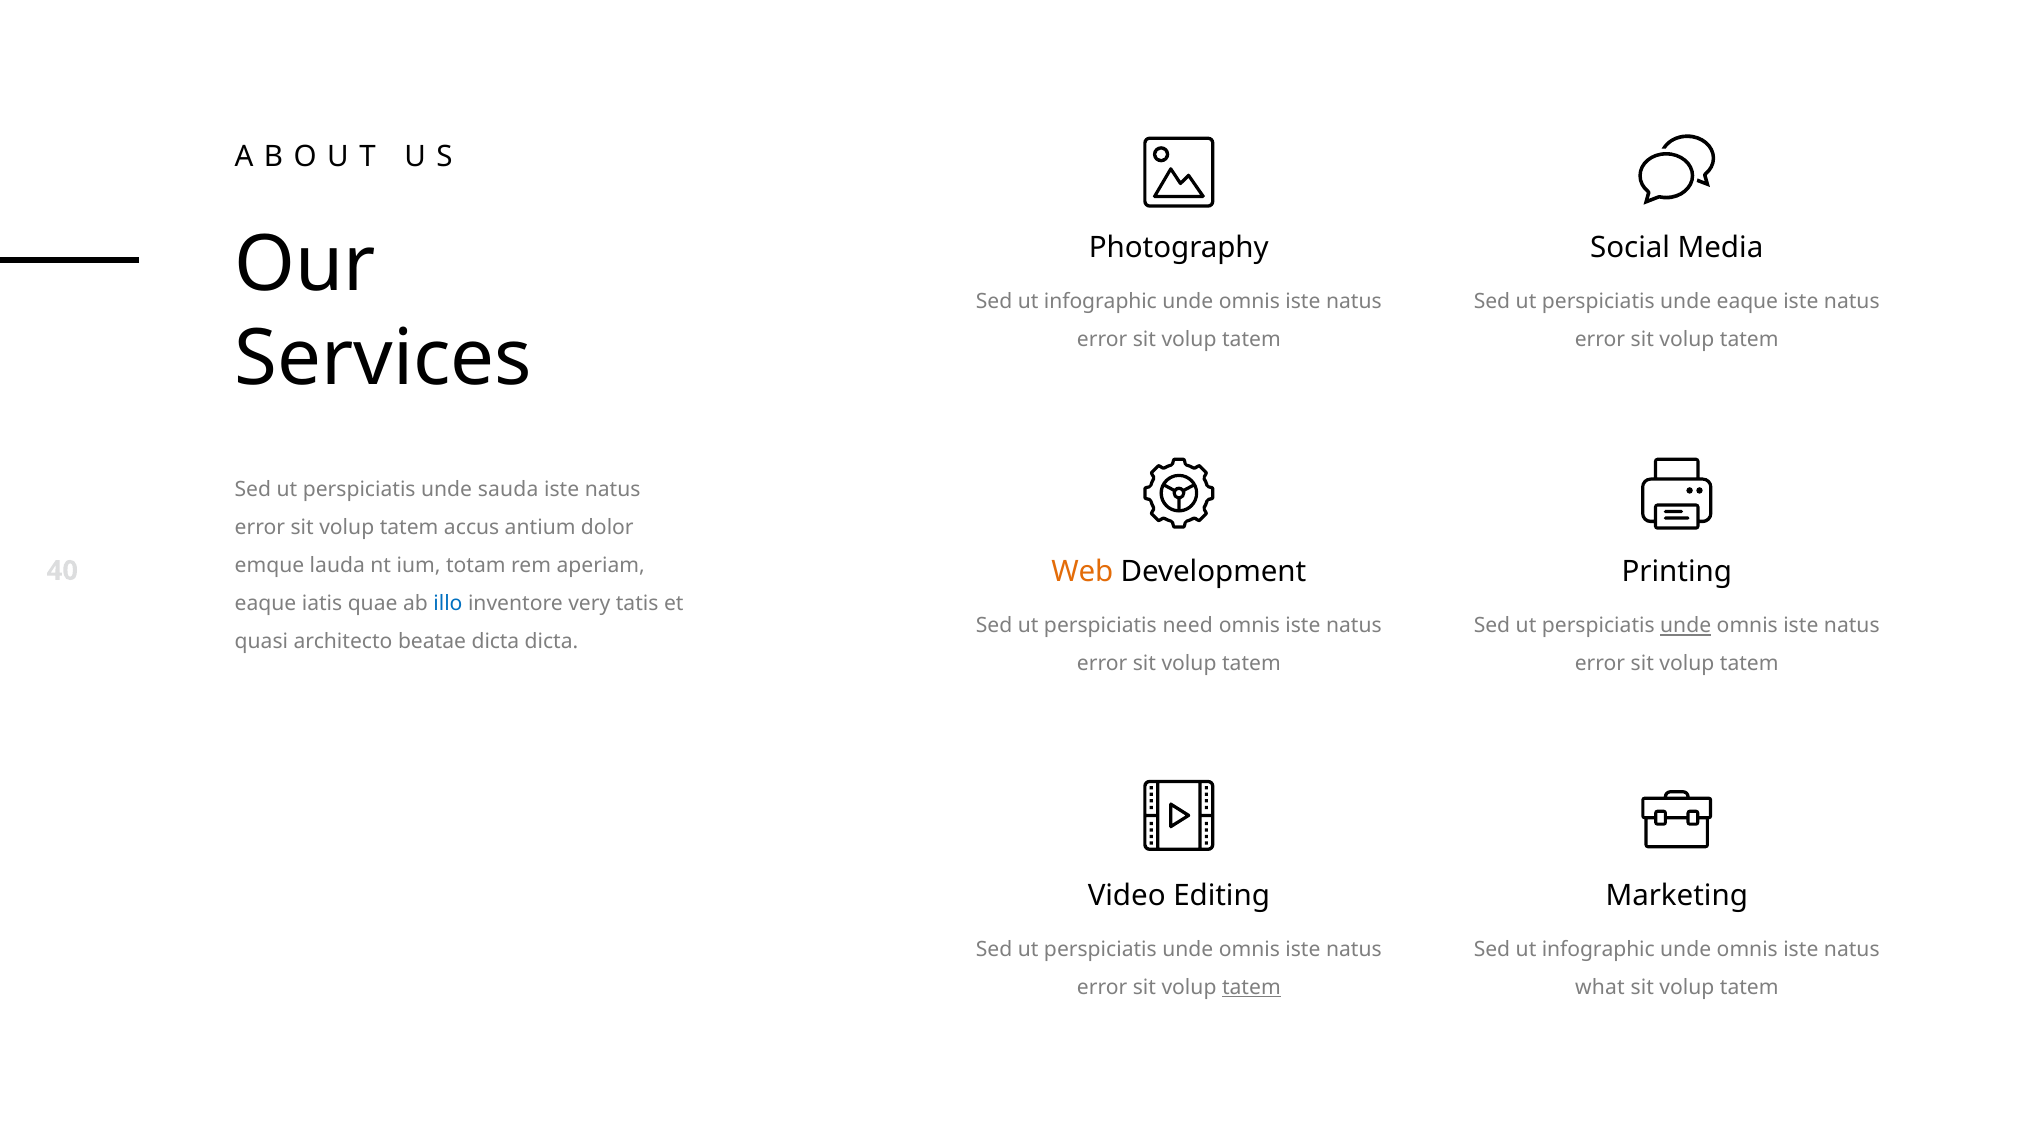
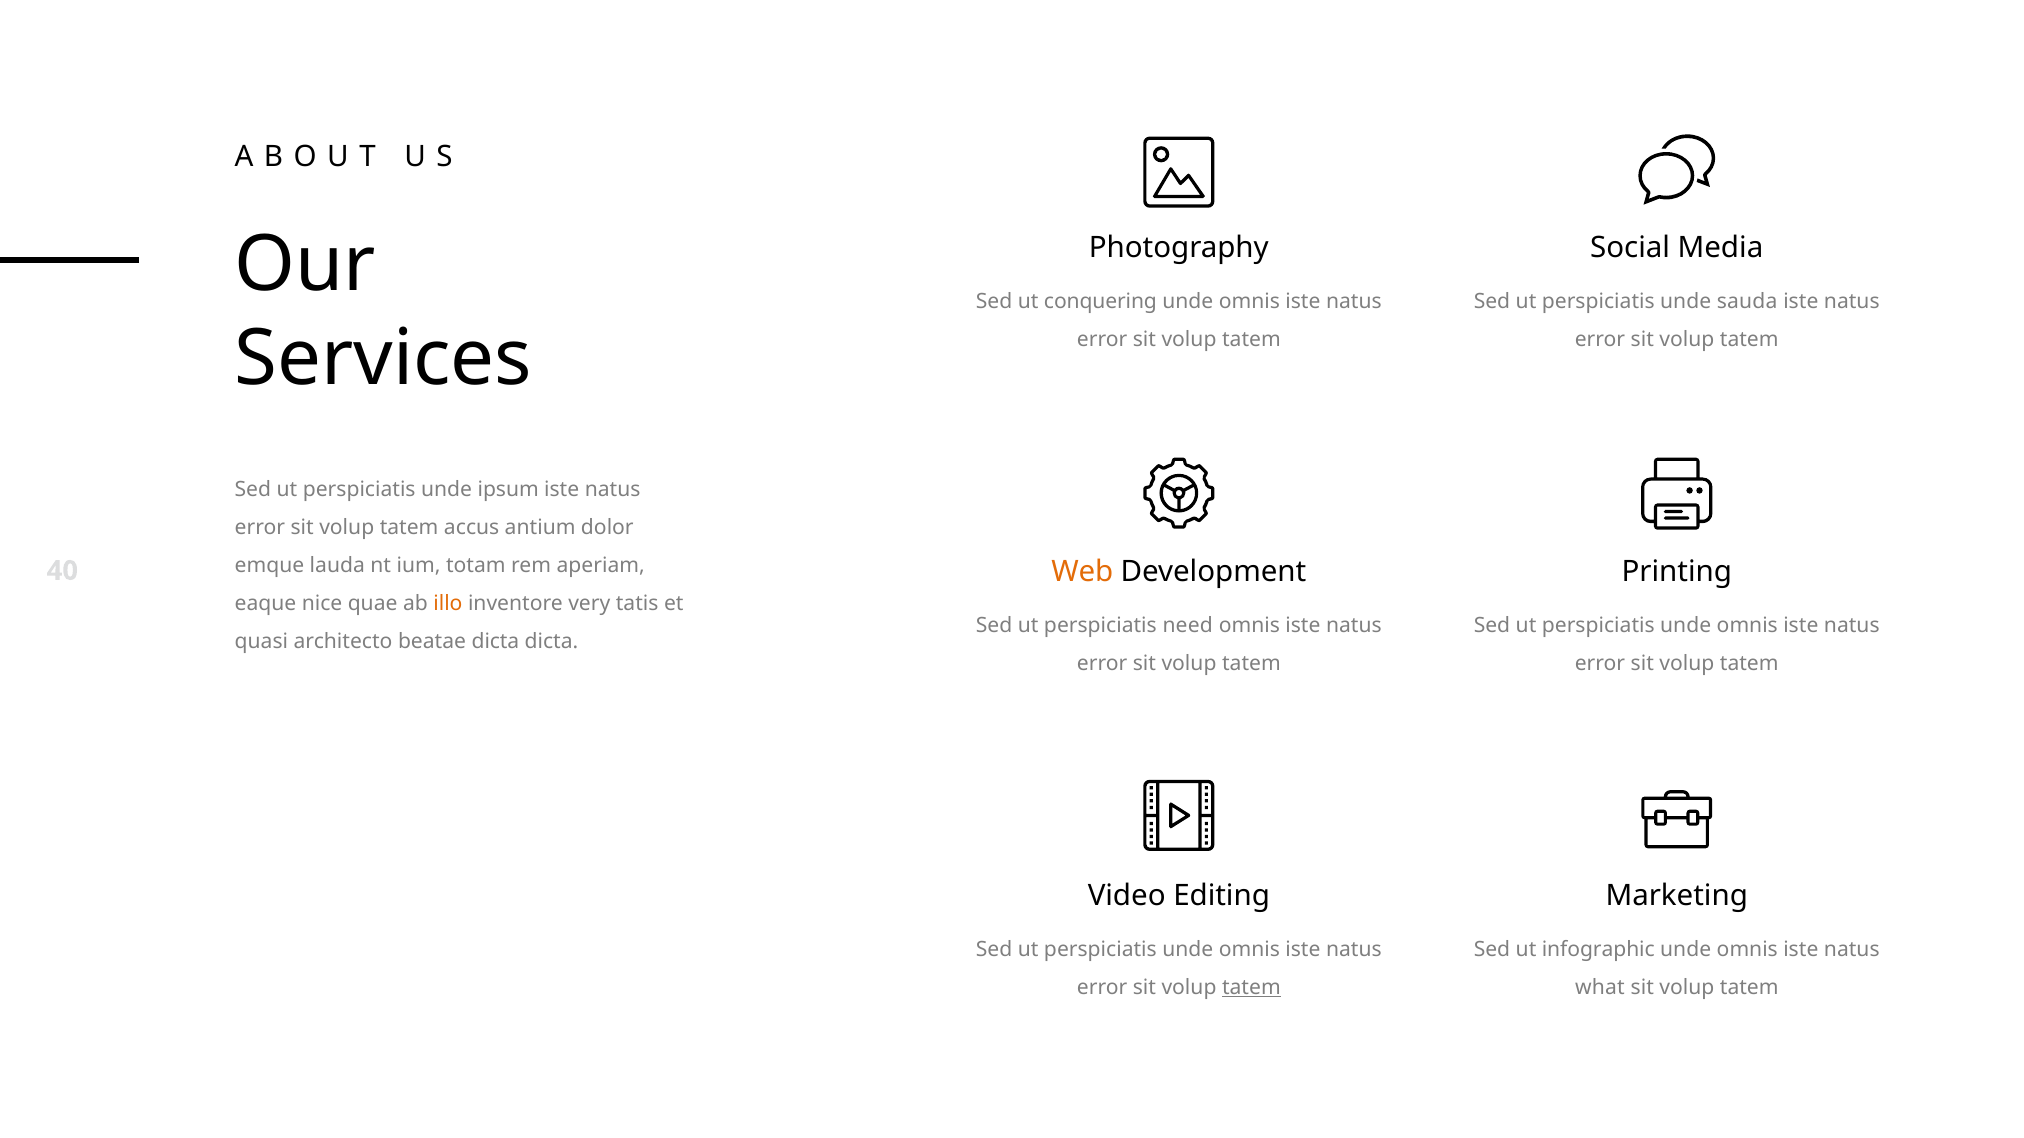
infographic at (1100, 302): infographic -> conquering
unde eaque: eaque -> sauda
sauda: sauda -> ipsum
iatis: iatis -> nice
illo colour: blue -> orange
unde at (1686, 626) underline: present -> none
